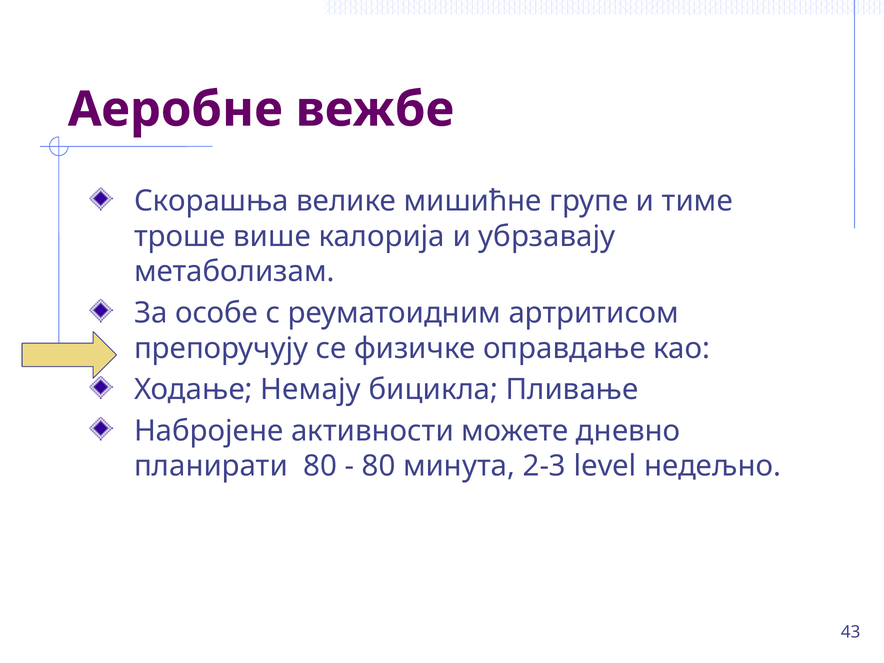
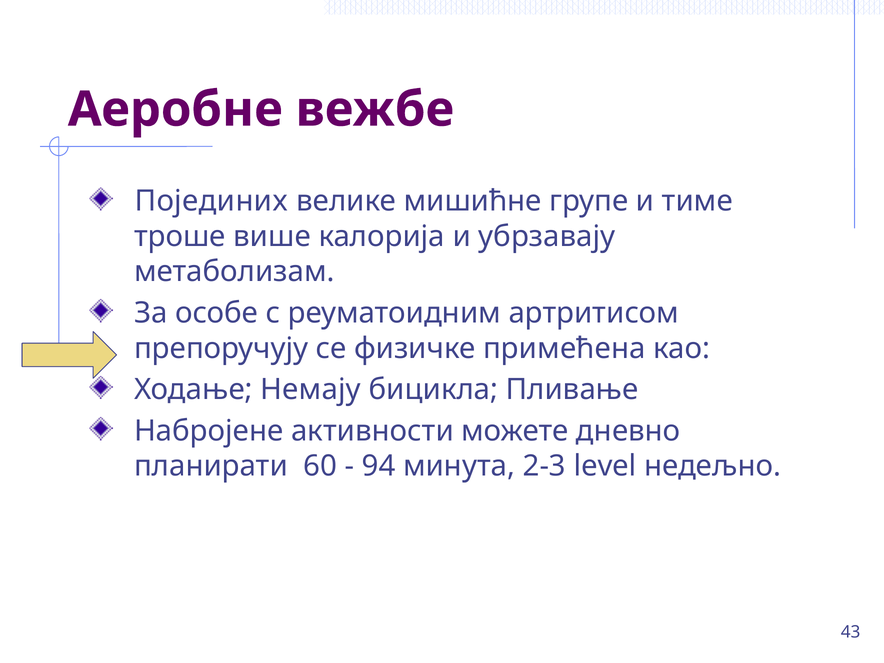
Скорашња: Скорашња -> Појединих
оправдање: оправдање -> примећена
планирати 80: 80 -> 60
80 at (379, 466): 80 -> 94
